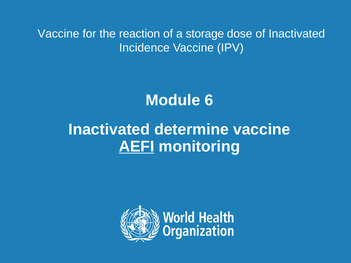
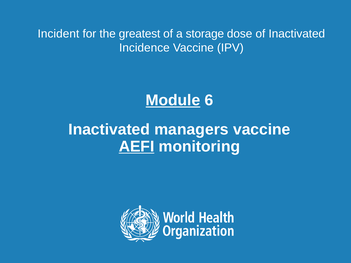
Vaccine at (58, 34): Vaccine -> Incident
reaction: reaction -> greatest
Module underline: none -> present
determine: determine -> managers
